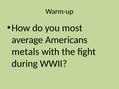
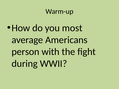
metals: metals -> person
